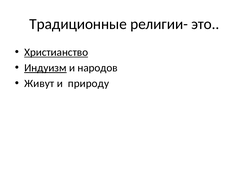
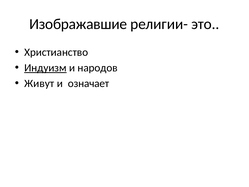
Традиционные: Традиционные -> Изображавшие
Христианство underline: present -> none
природу: природу -> означает
